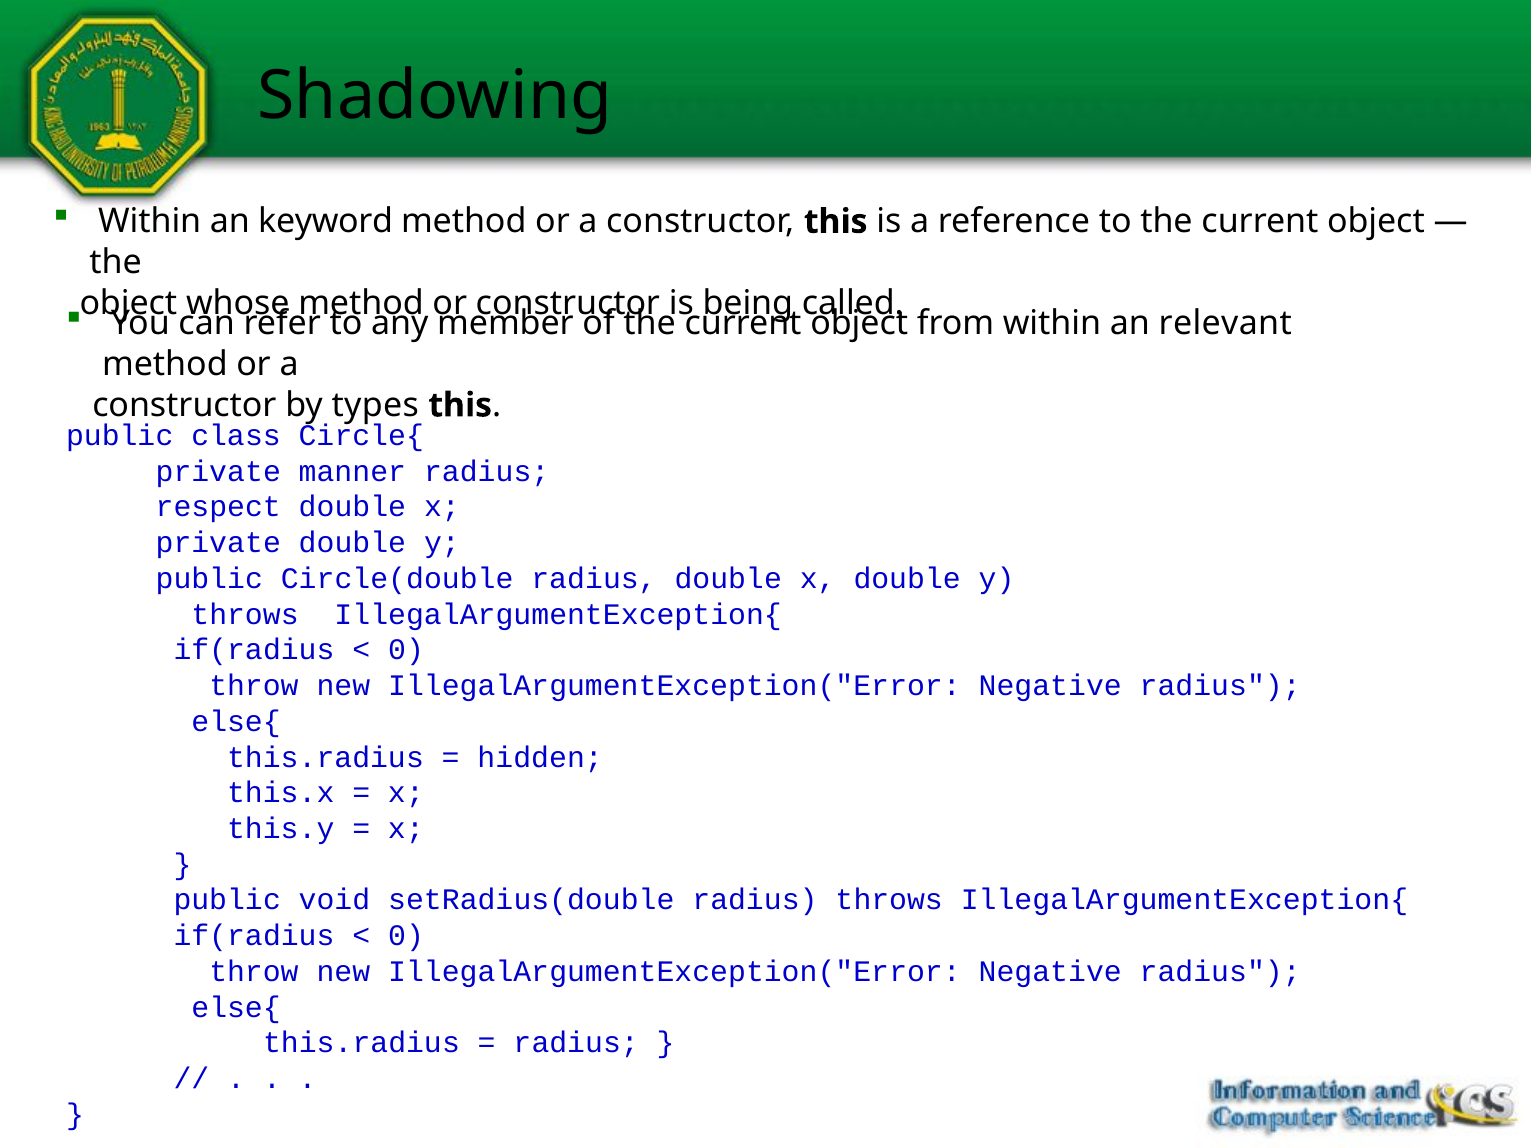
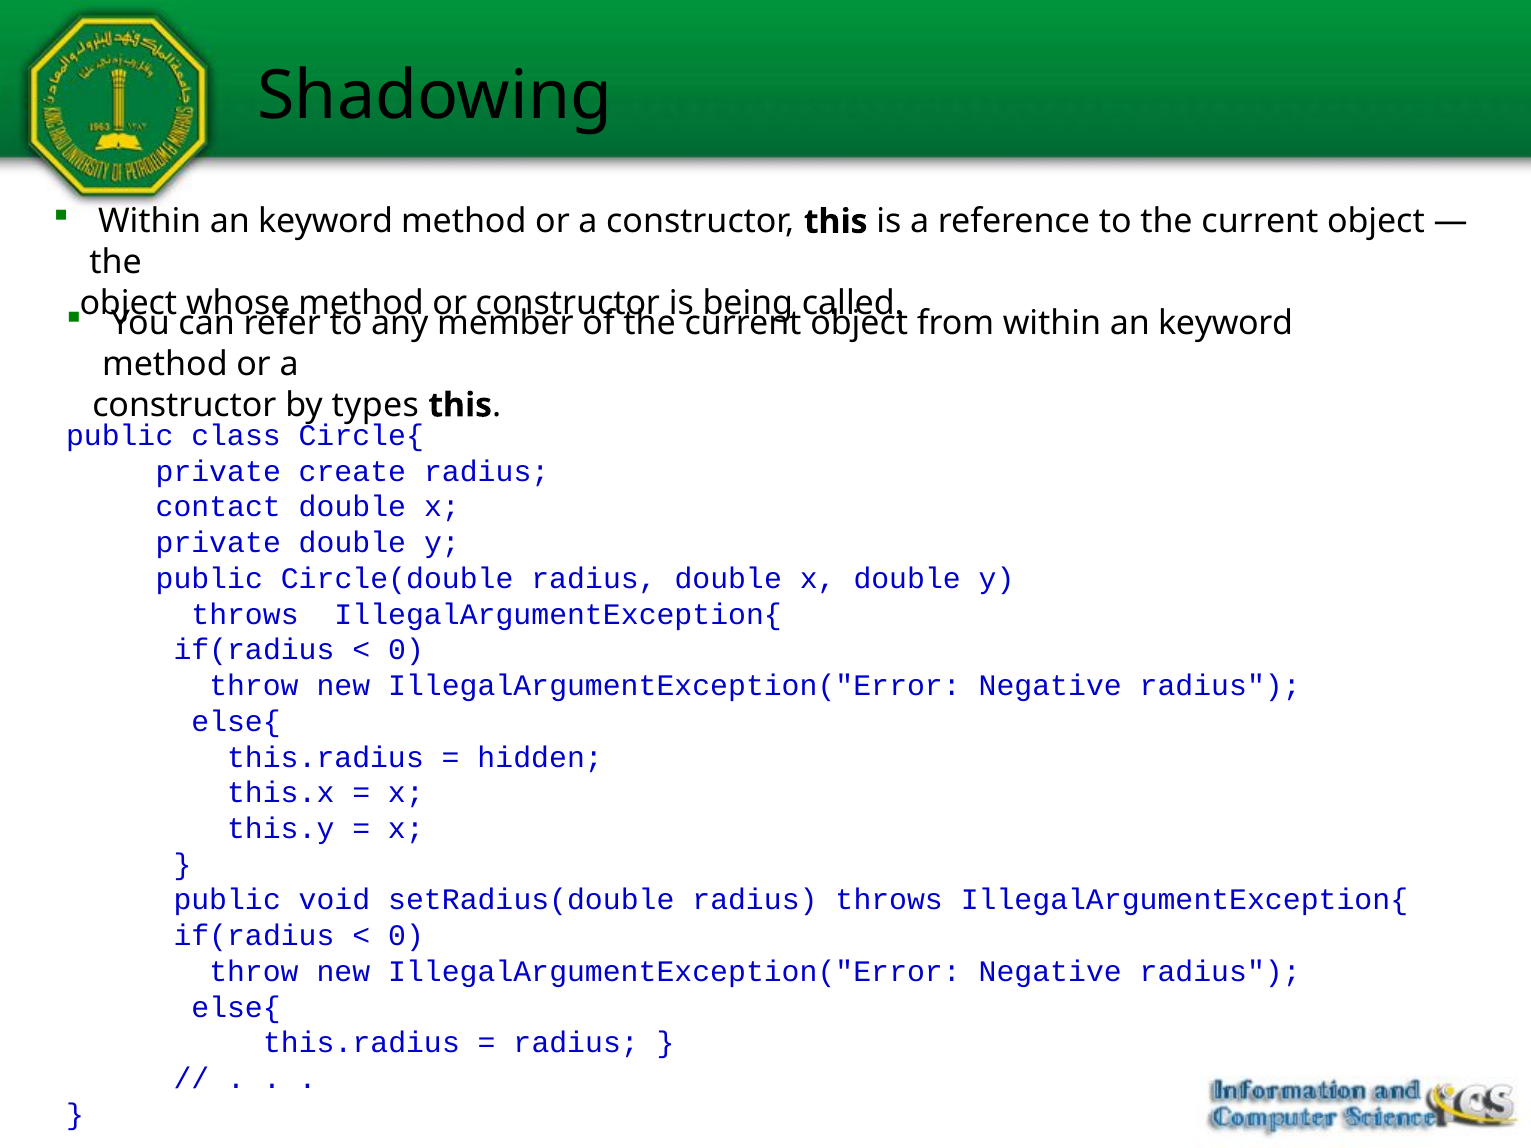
from within an relevant: relevant -> keyword
manner: manner -> create
respect: respect -> contact
